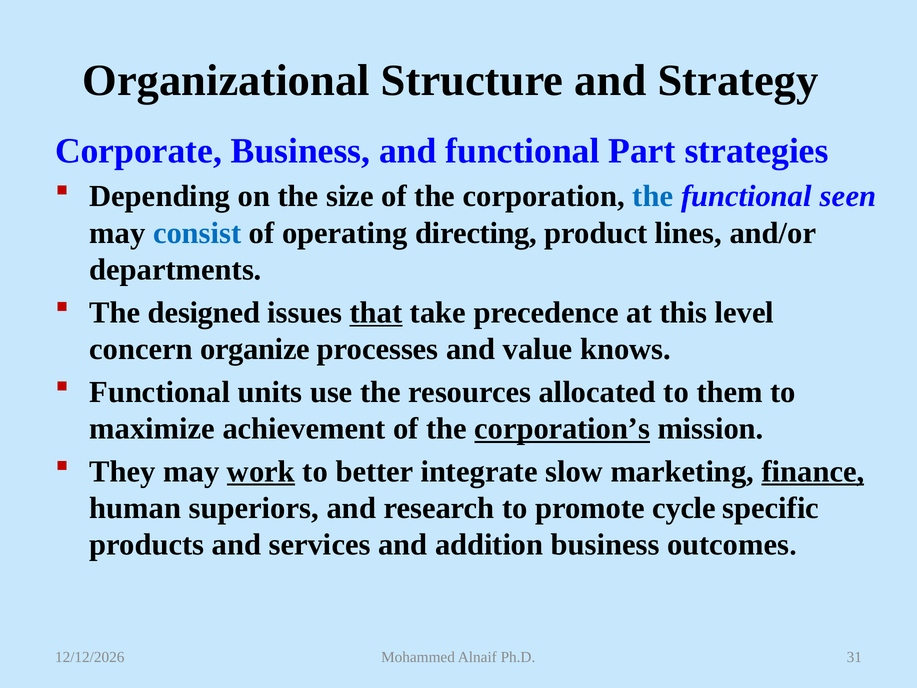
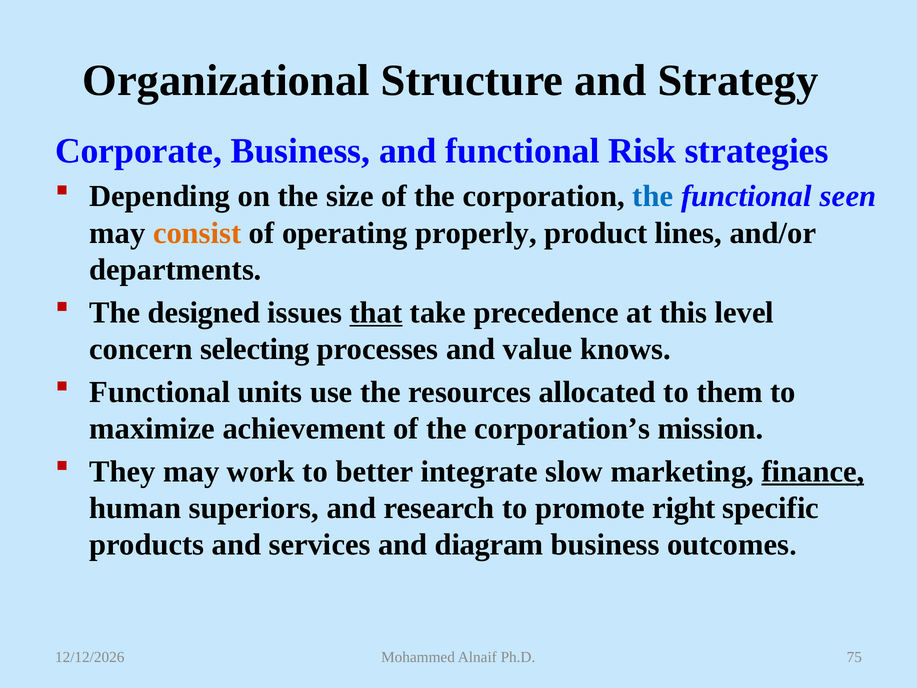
Part: Part -> Risk
consist colour: blue -> orange
directing: directing -> properly
organize: organize -> selecting
corporation’s underline: present -> none
work underline: present -> none
cycle: cycle -> right
addition: addition -> diagram
31: 31 -> 75
